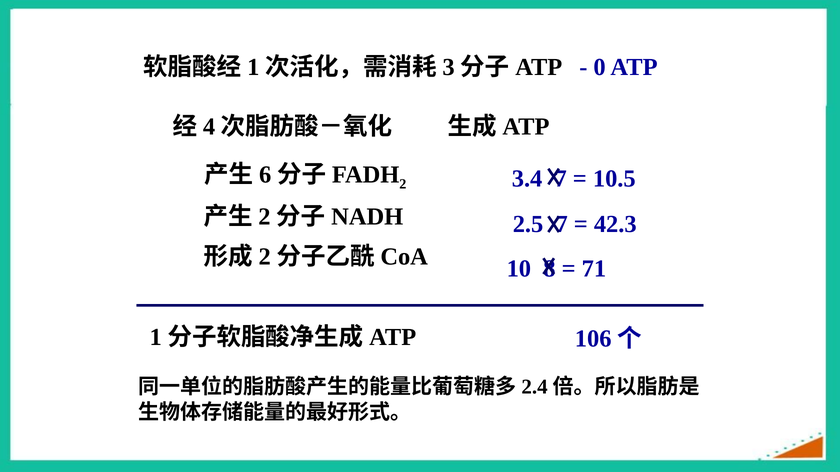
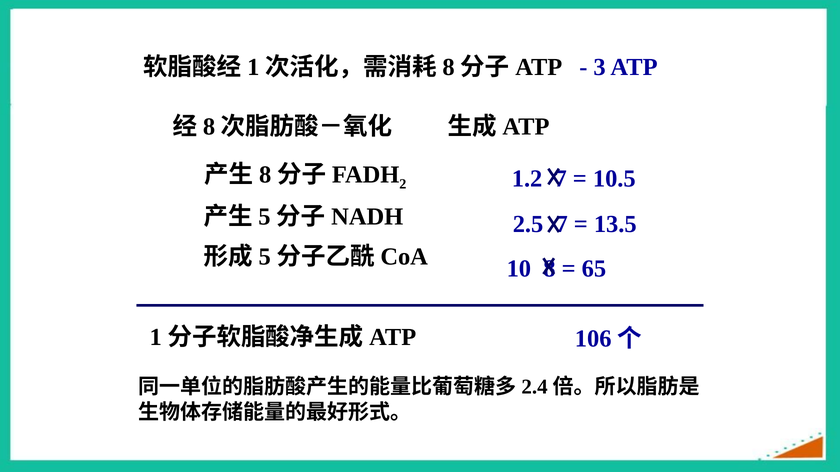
3 at (449, 67): 3 -> 8
0: 0 -> 3
4 at (209, 127): 4 -> 8
6 at (265, 175): 6 -> 8
3.4: 3.4 -> 1.2
2 at (264, 217): 2 -> 5
42.3: 42.3 -> 13.5
2 at (265, 257): 2 -> 5
71: 71 -> 65
